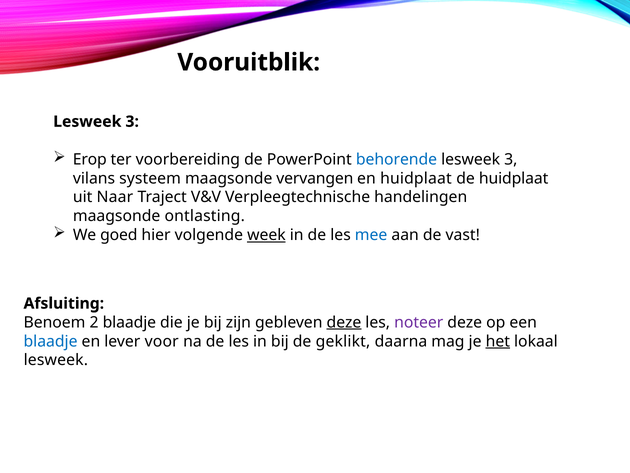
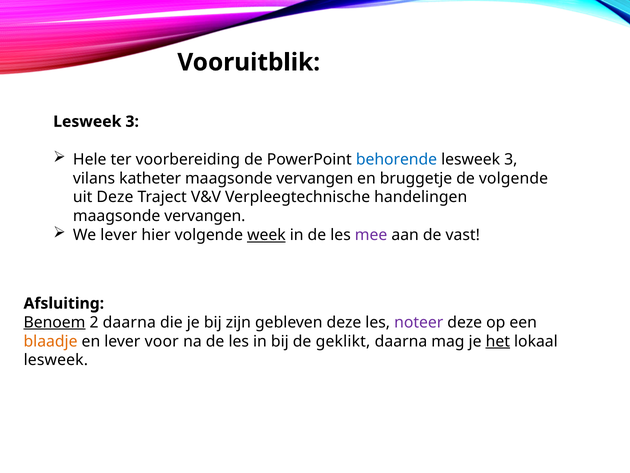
Erop: Erop -> Hele
systeem: systeem -> katheter
en huidplaat: huidplaat -> bruggetje
de huidplaat: huidplaat -> volgende
uit Naar: Naar -> Deze
ontlasting at (205, 216): ontlasting -> vervangen
We goed: goed -> lever
mee colour: blue -> purple
Benoem underline: none -> present
2 blaadje: blaadje -> daarna
deze at (344, 322) underline: present -> none
blaadje at (51, 341) colour: blue -> orange
